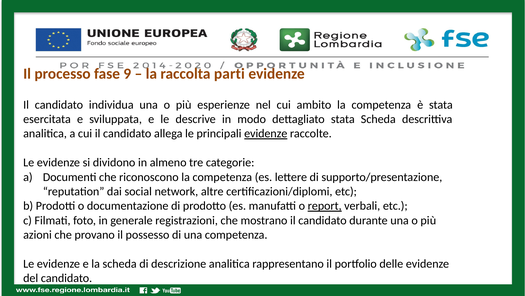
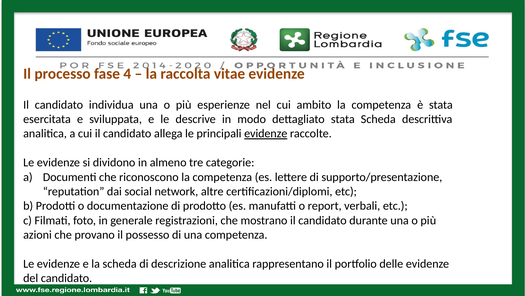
9: 9 -> 4
parti: parti -> vitae
report underline: present -> none
